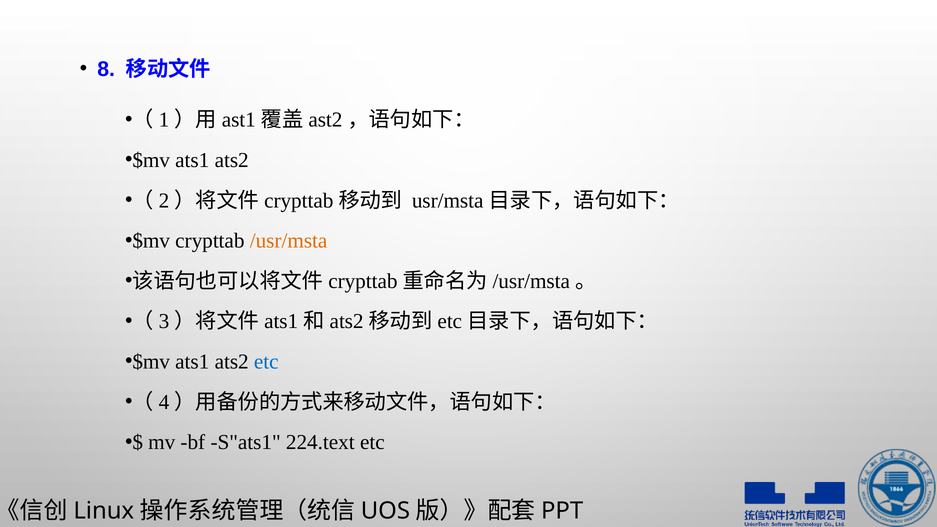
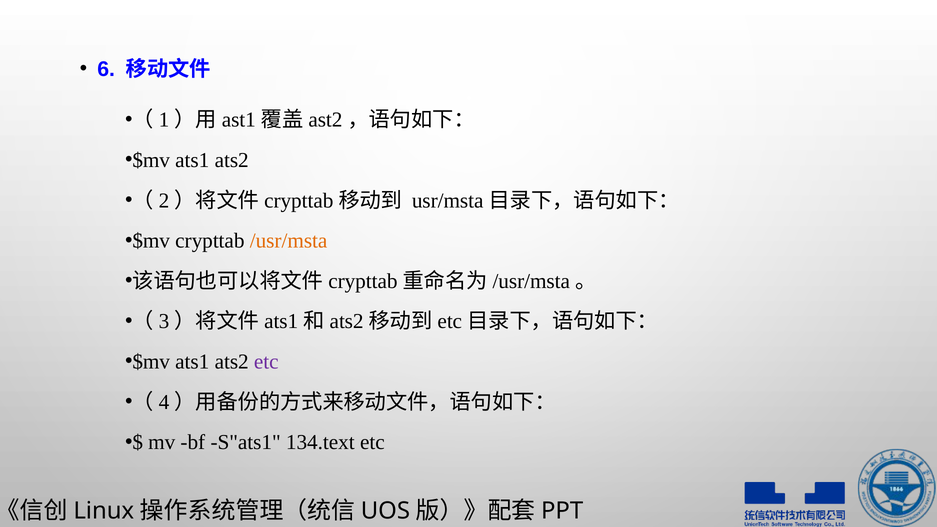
8: 8 -> 6
etc at (266, 362) colour: blue -> purple
224.text: 224.text -> 134.text
